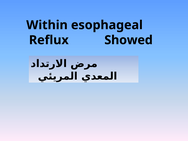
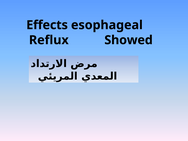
Within: Within -> Effects
